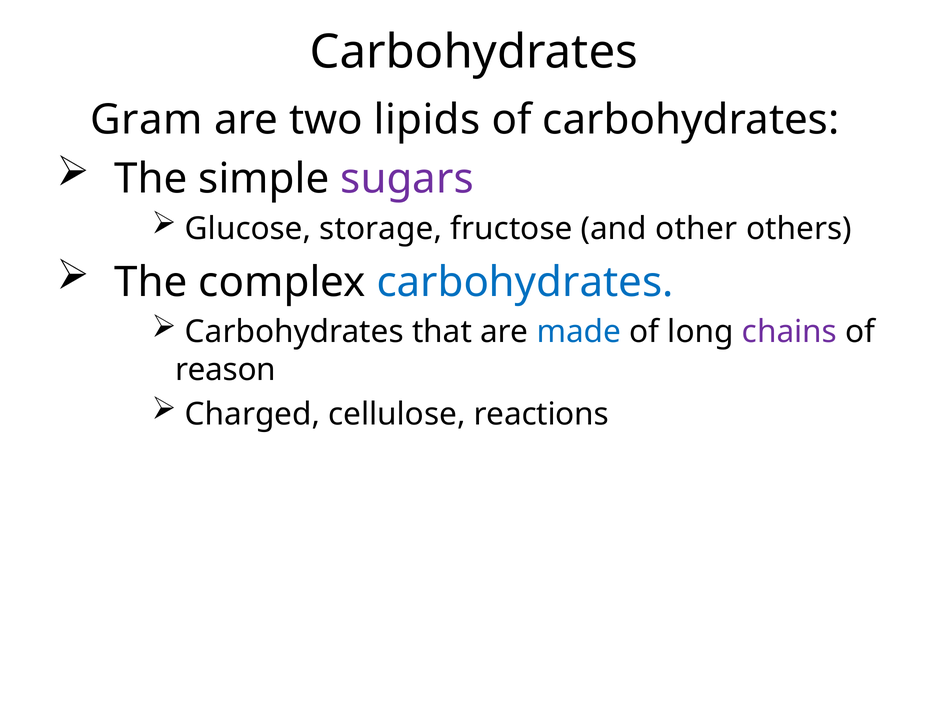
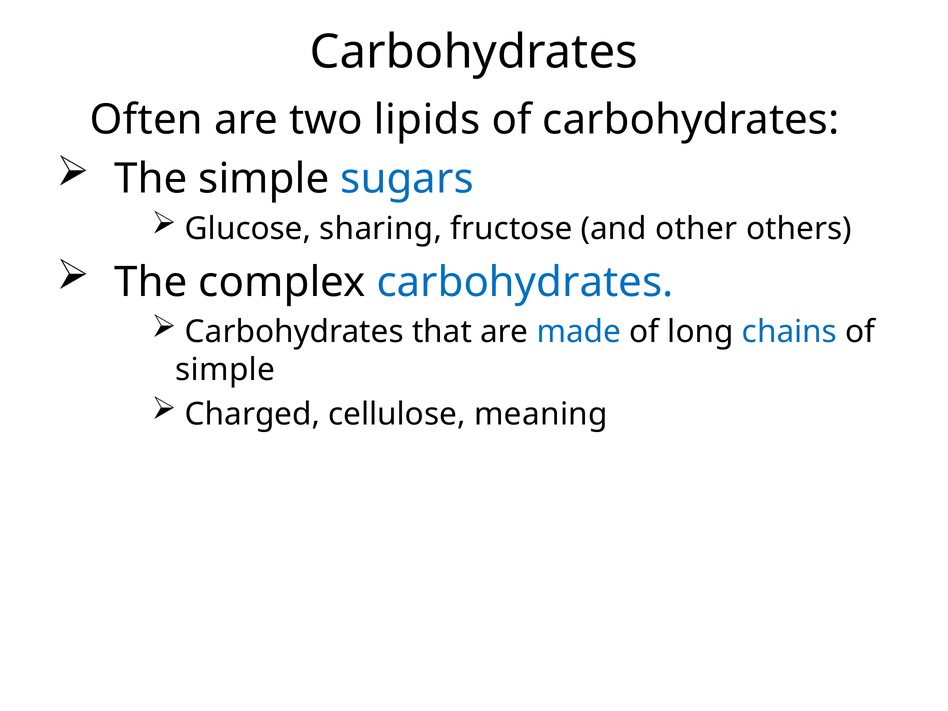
Gram: Gram -> Often
sugars colour: purple -> blue
storage: storage -> sharing
chains colour: purple -> blue
reason at (226, 370): reason -> simple
reactions: reactions -> meaning
